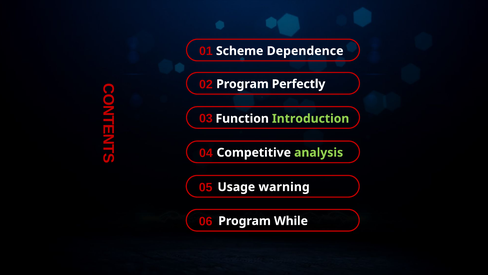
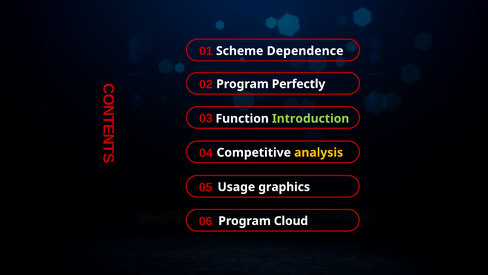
analysis colour: light green -> yellow
warning: warning -> graphics
While: While -> Cloud
